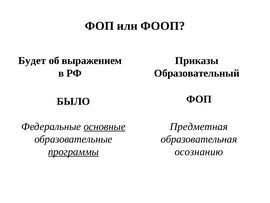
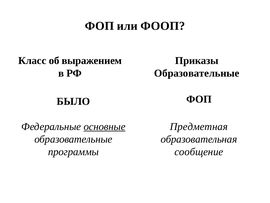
Будет: Будет -> Класс
Образовательный at (197, 73): Образовательный -> Образовательные
программы underline: present -> none
осознанию: осознанию -> сообщение
